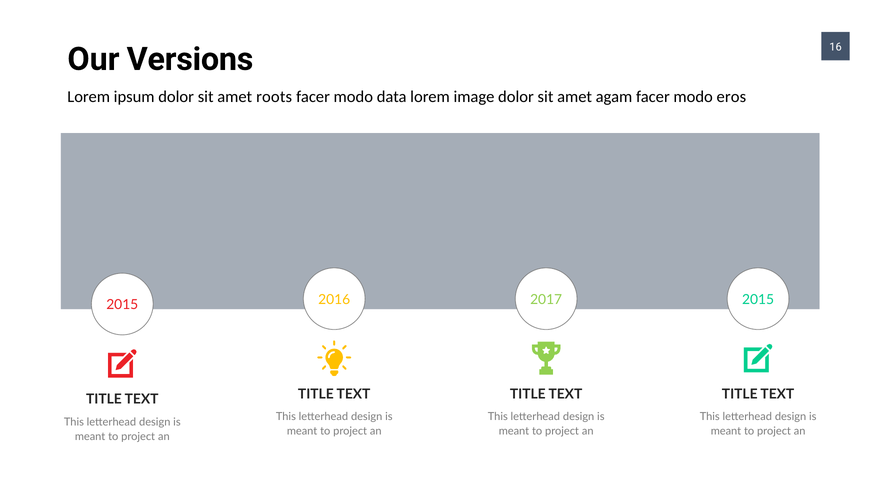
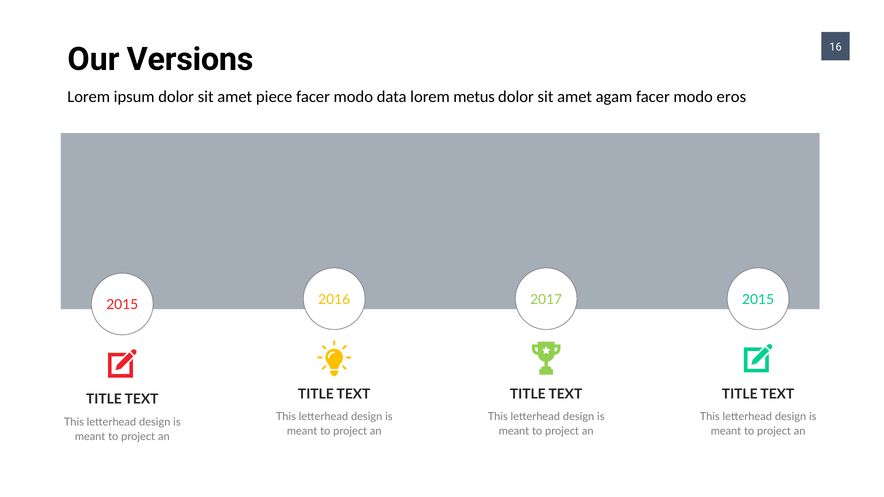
roots: roots -> piece
image: image -> metus
